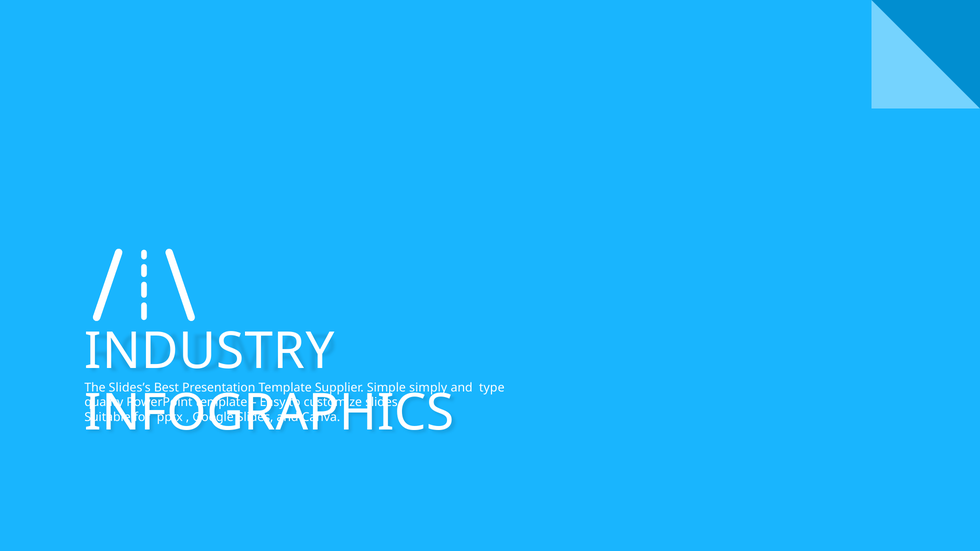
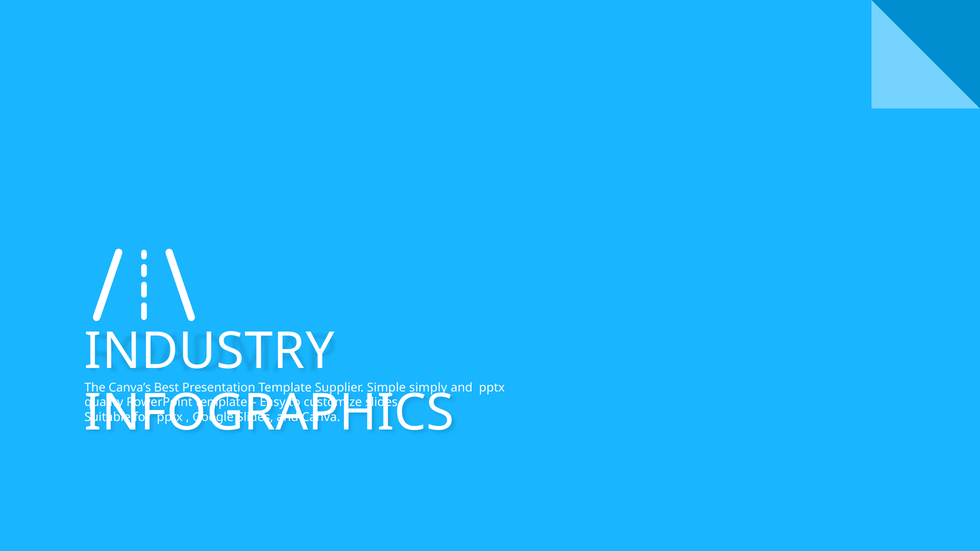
Slides’s: Slides’s -> Canva’s
and type: type -> pptx
